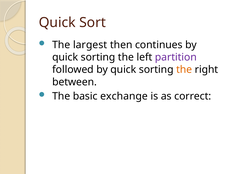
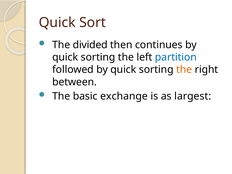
largest: largest -> divided
partition colour: purple -> blue
correct: correct -> largest
